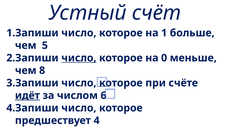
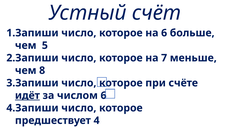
на 1: 1 -> 6
число at (79, 58) underline: present -> none
на 0: 0 -> 7
